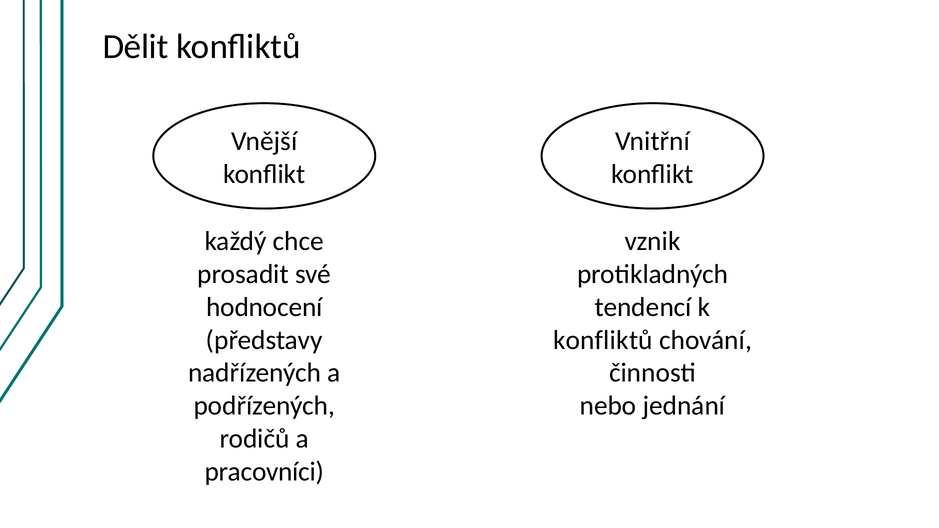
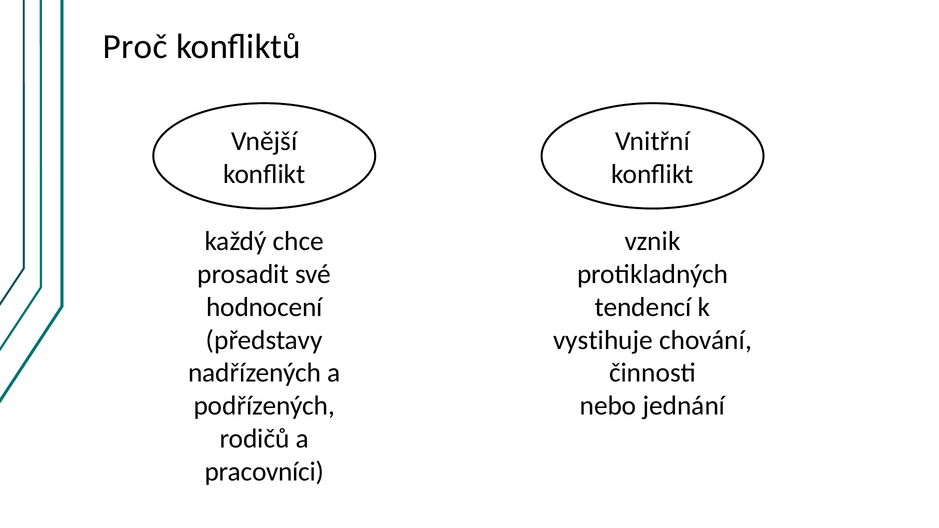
Dělit: Dělit -> Proč
konfliktů at (603, 340): konfliktů -> vystihuje
